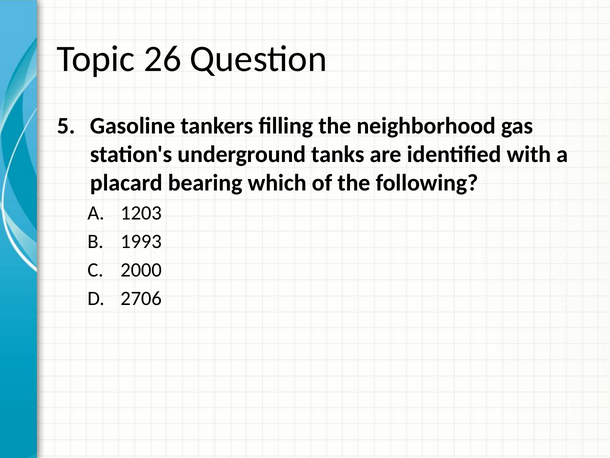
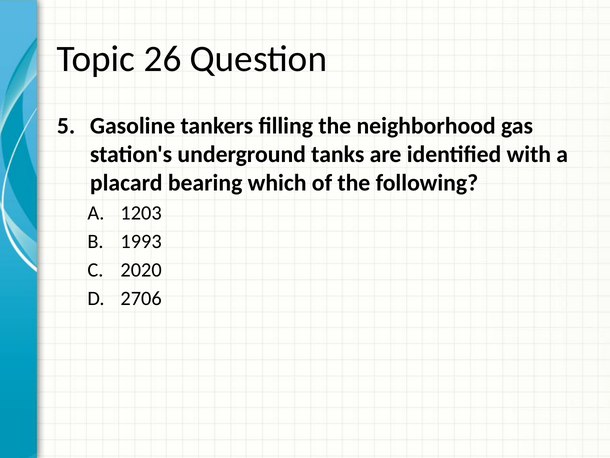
2000: 2000 -> 2020
